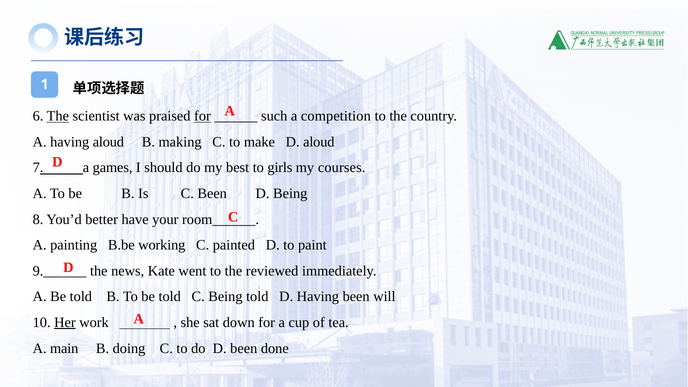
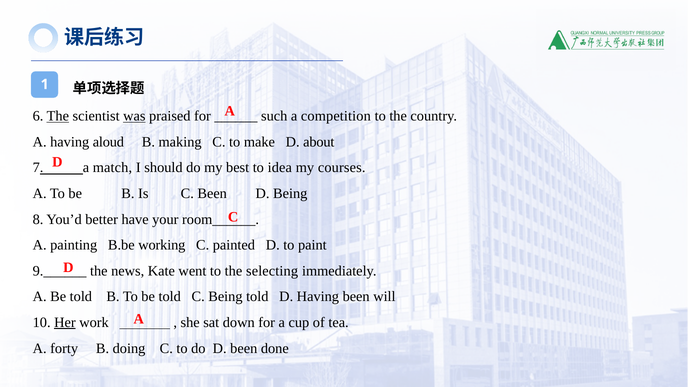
was underline: none -> present
for at (202, 116) underline: present -> none
D aloud: aloud -> about
games: games -> match
girls: girls -> idea
reviewed: reviewed -> selecting
main: main -> forty
